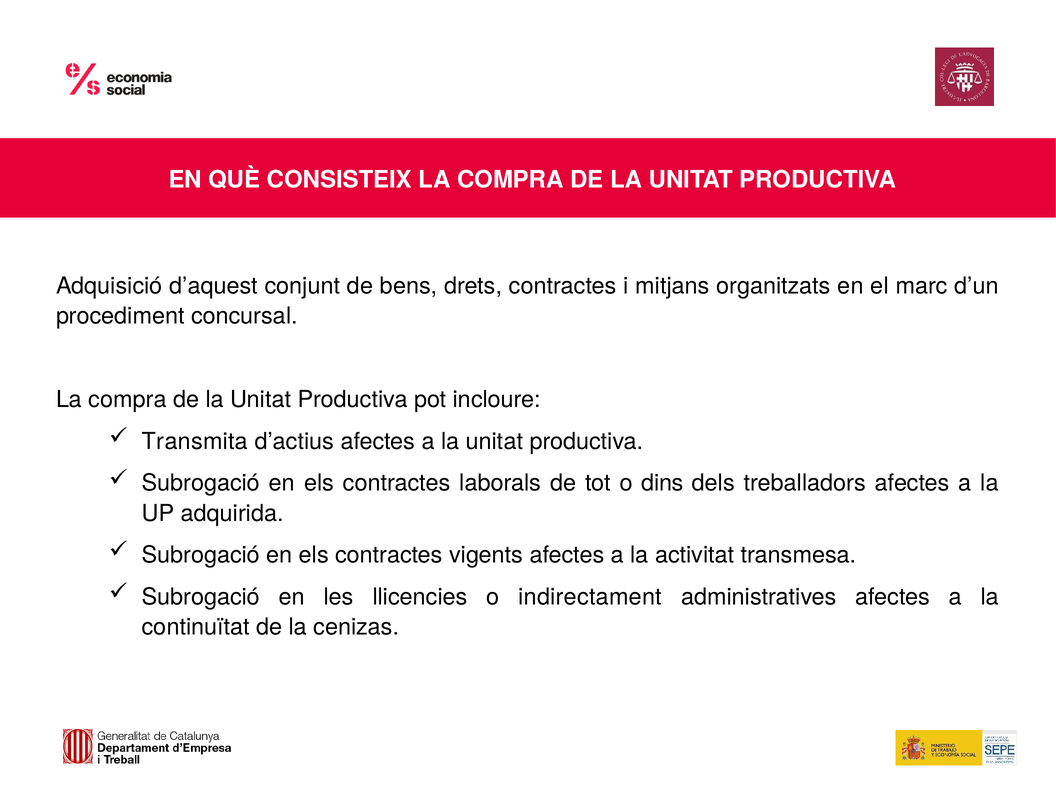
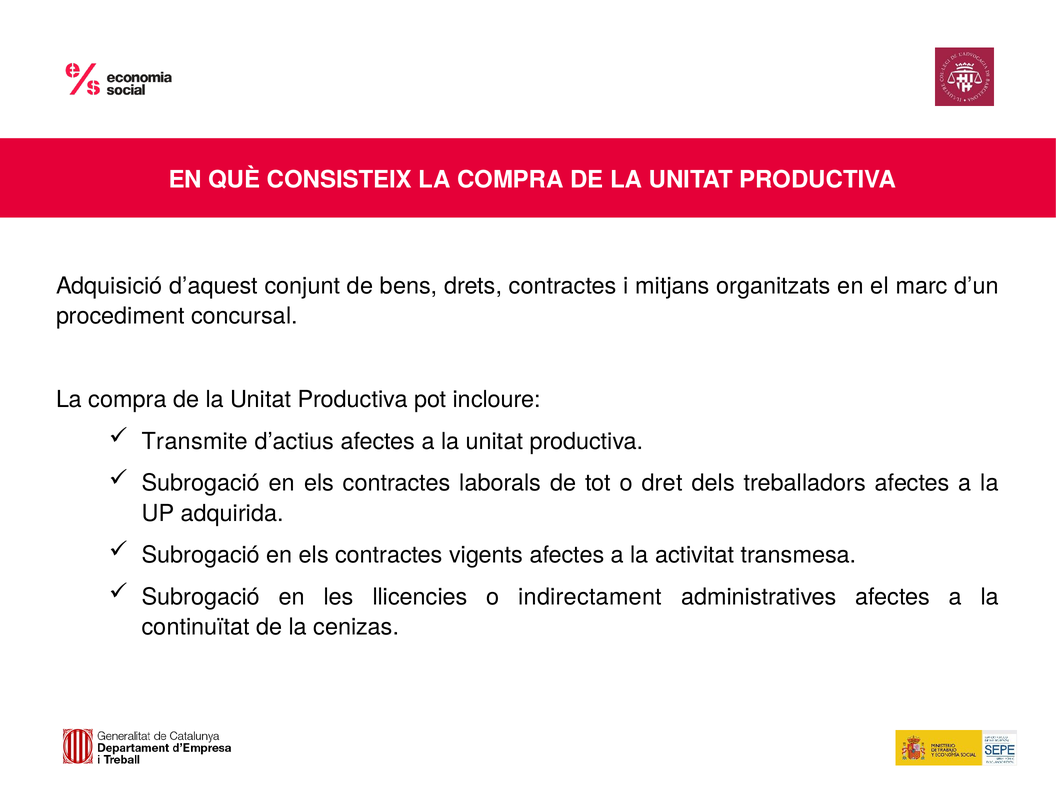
Transmita: Transmita -> Transmite
dins: dins -> dret
